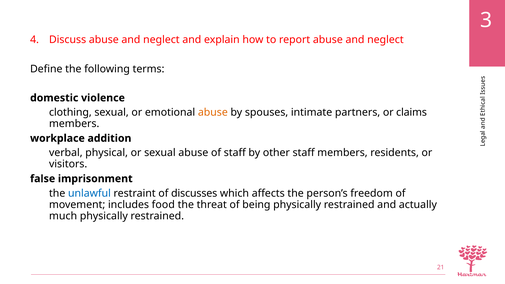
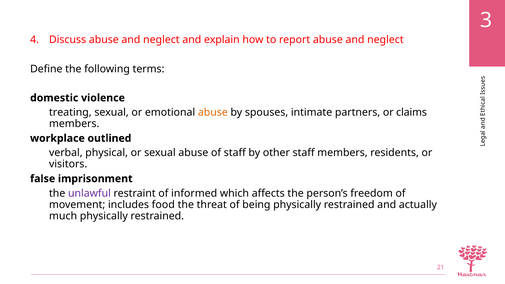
clothing: clothing -> treating
addition: addition -> outlined
unlawful colour: blue -> purple
discusses: discusses -> informed
